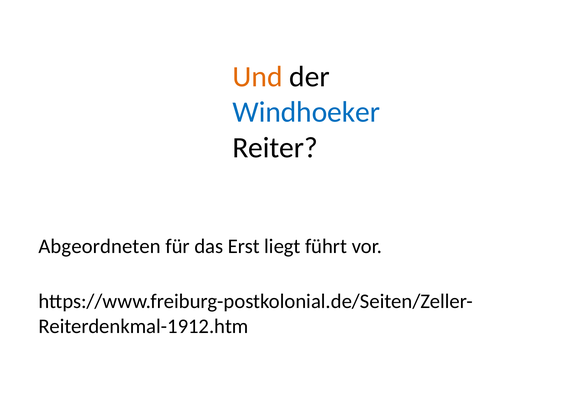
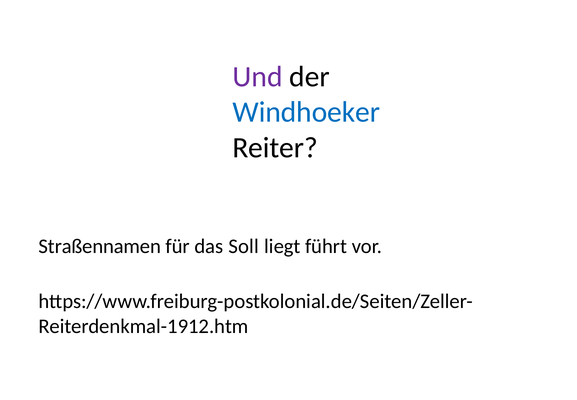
Und colour: orange -> purple
Abgeordneten: Abgeordneten -> Straßennamen
Erst: Erst -> Soll
